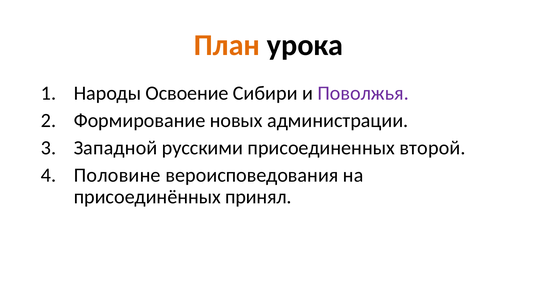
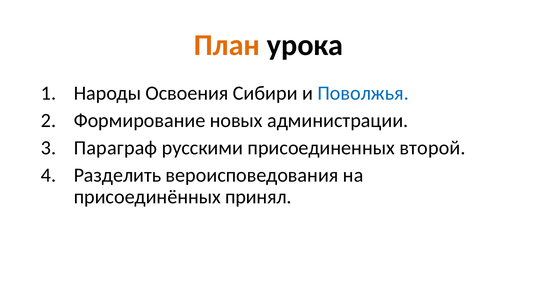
Освоение: Освоение -> Освоения
Поволжья colour: purple -> blue
Западной: Западной -> Параграф
Половине: Половине -> Разделить
